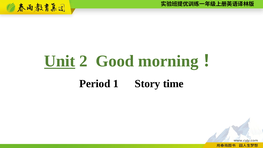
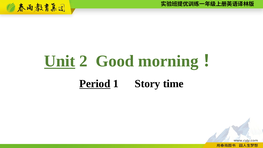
Period underline: none -> present
